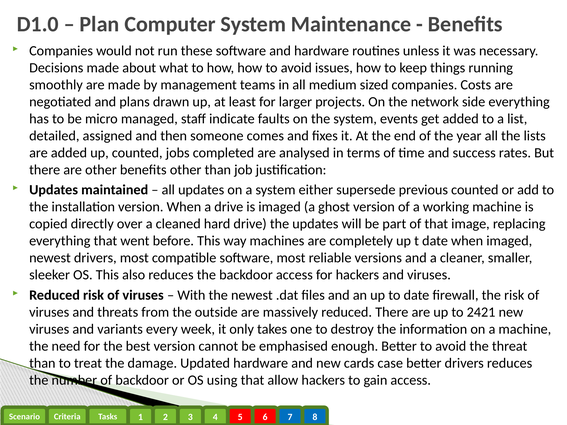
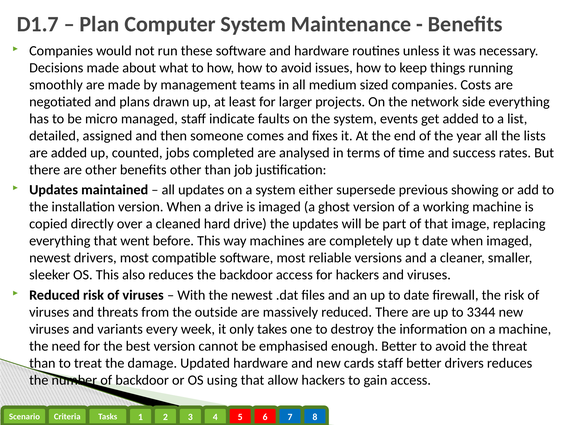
D1.0: D1.0 -> D1.7
previous counted: counted -> showing
2421: 2421 -> 3344
cards case: case -> staff
